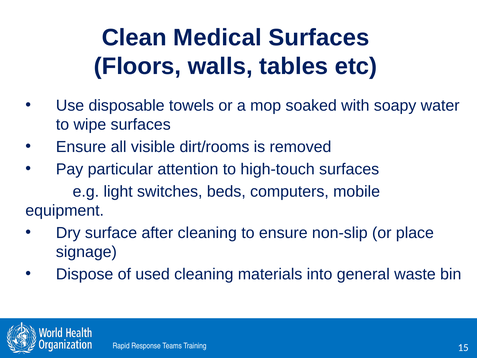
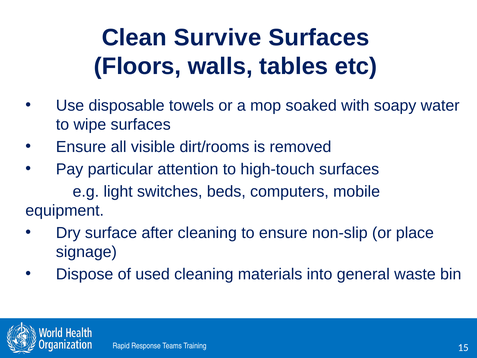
Medical: Medical -> Survive
